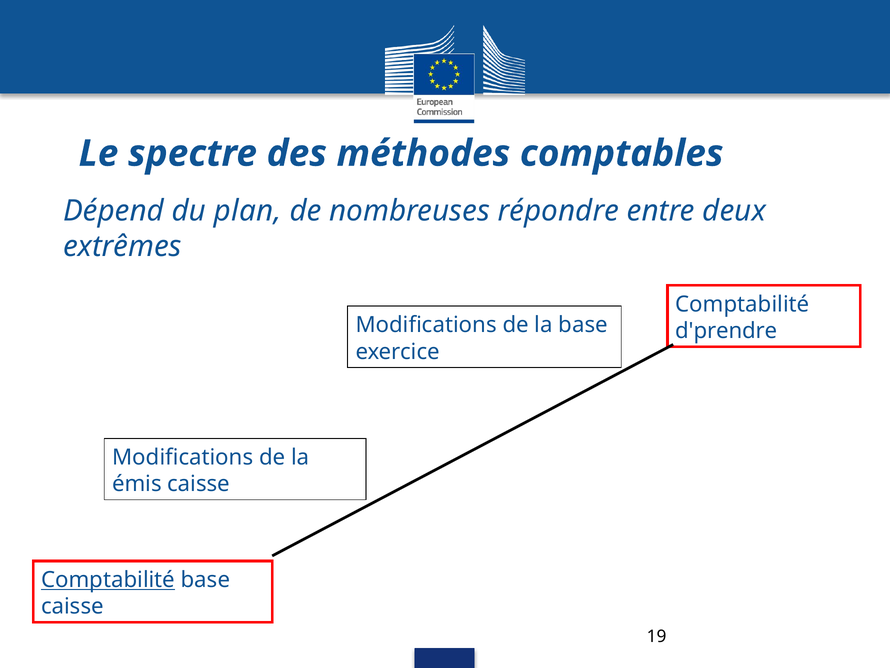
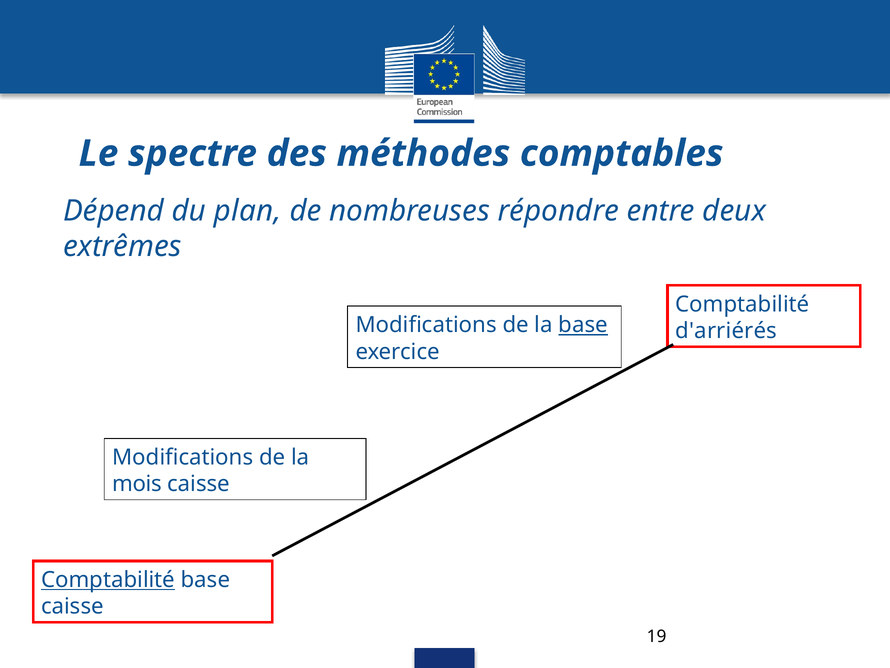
base at (583, 325) underline: none -> present
d'prendre: d'prendre -> d'arriérés
émis: émis -> mois
